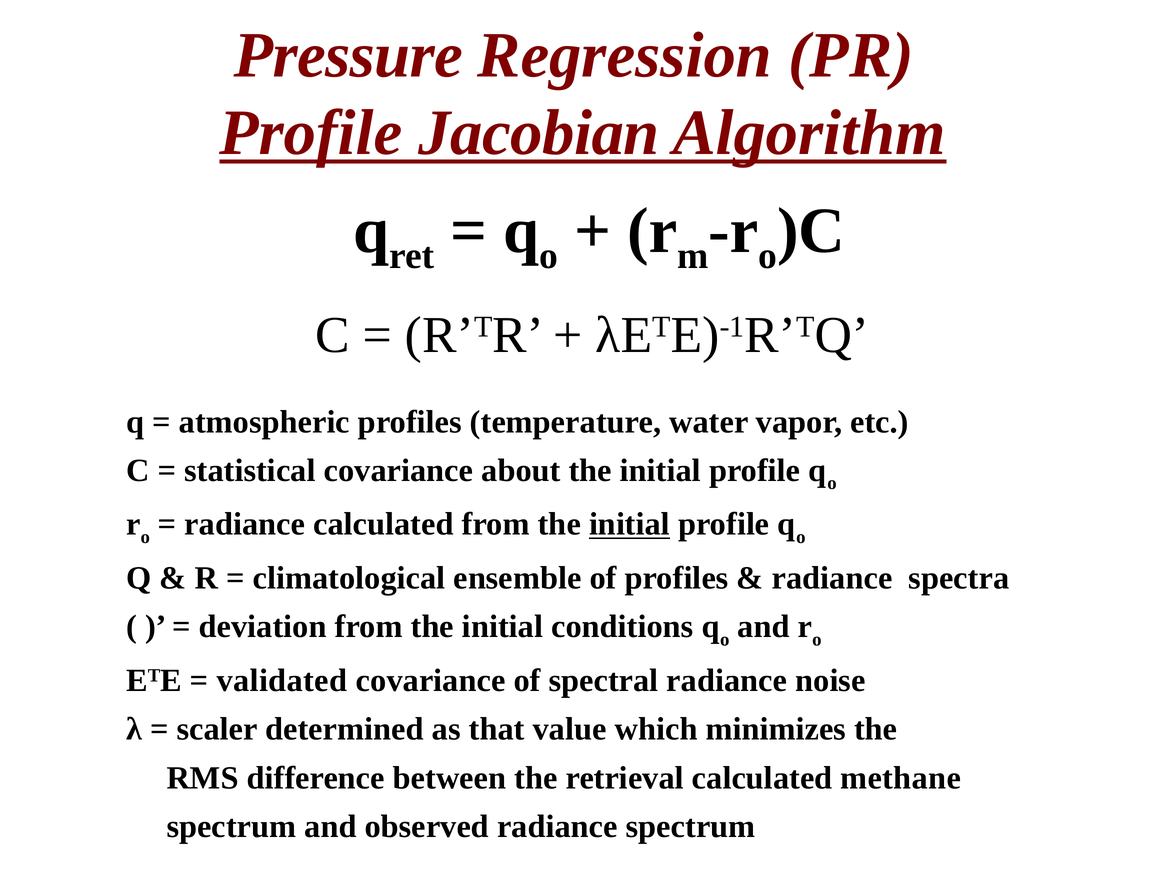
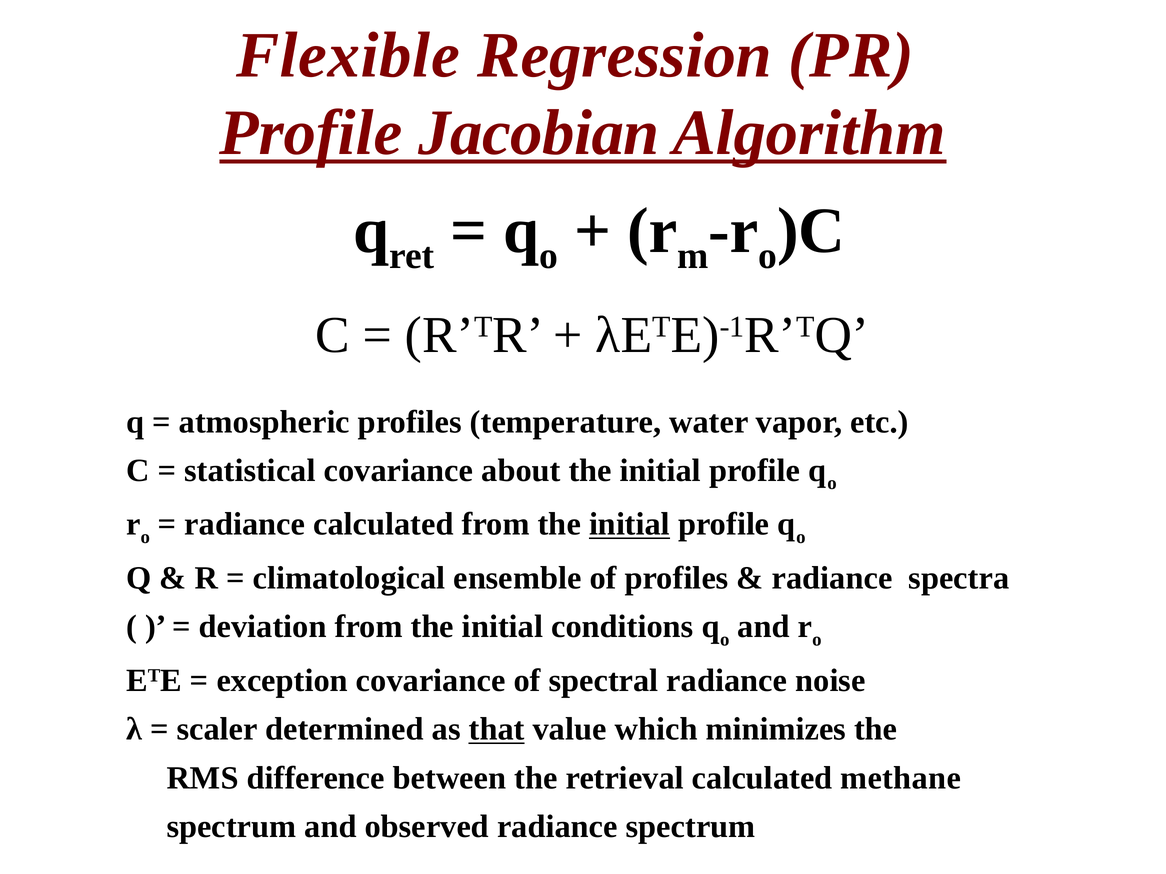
Pressure: Pressure -> Flexible
validated: validated -> exception
that underline: none -> present
